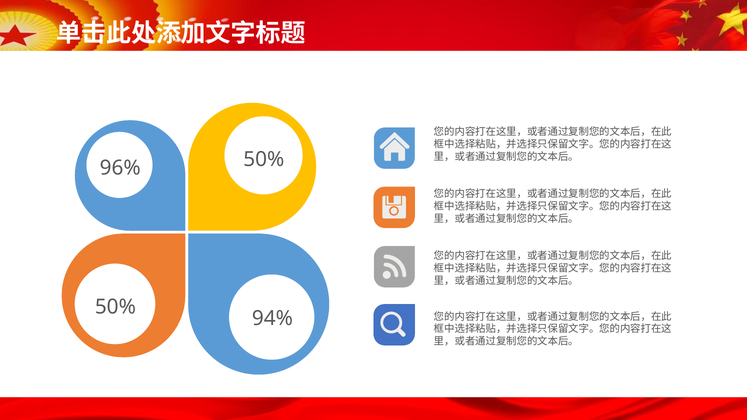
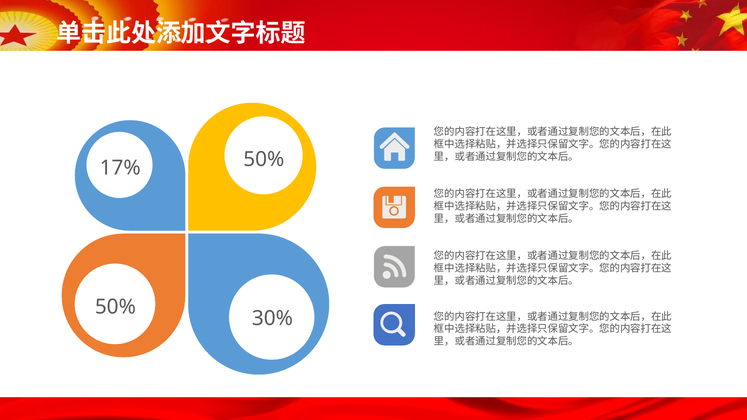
96%: 96% -> 17%
94%: 94% -> 30%
